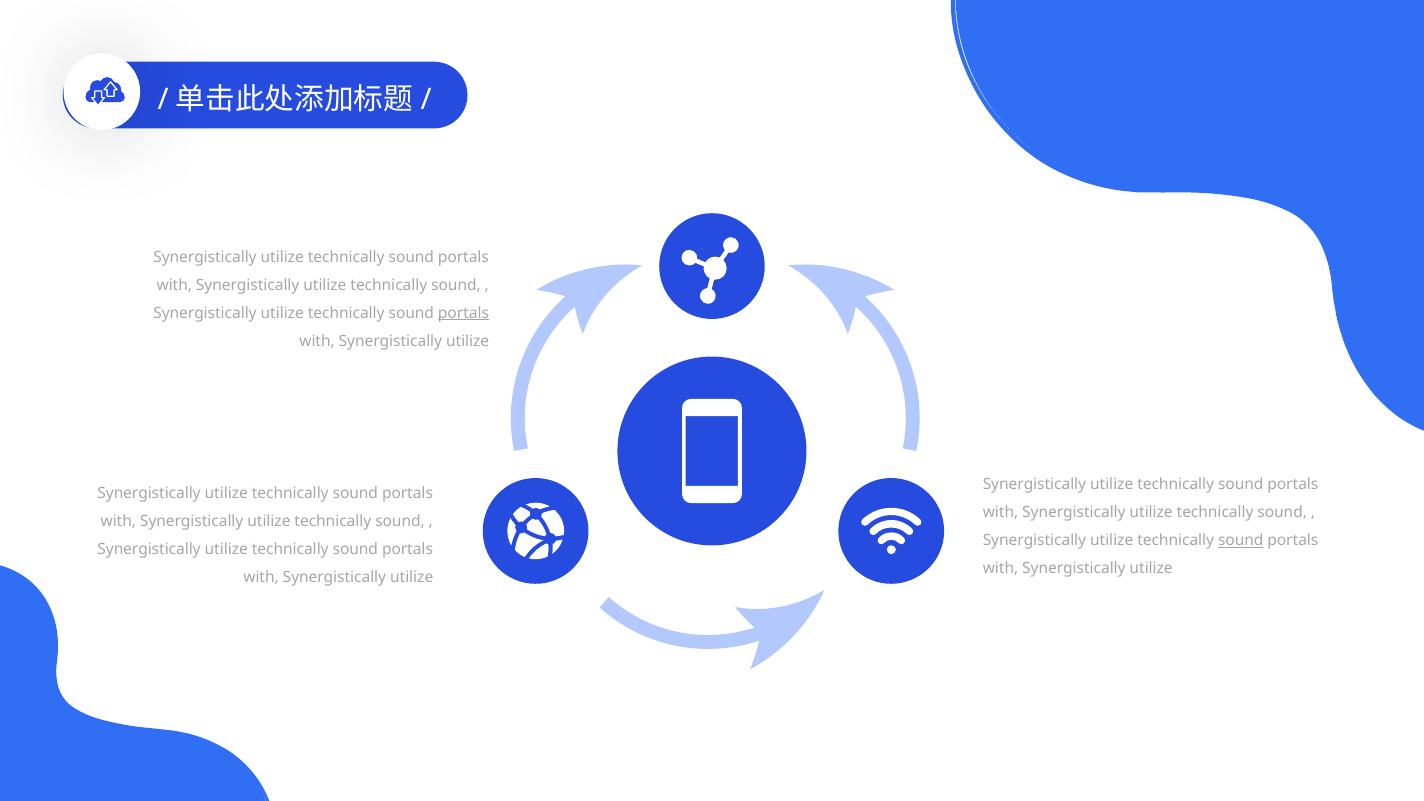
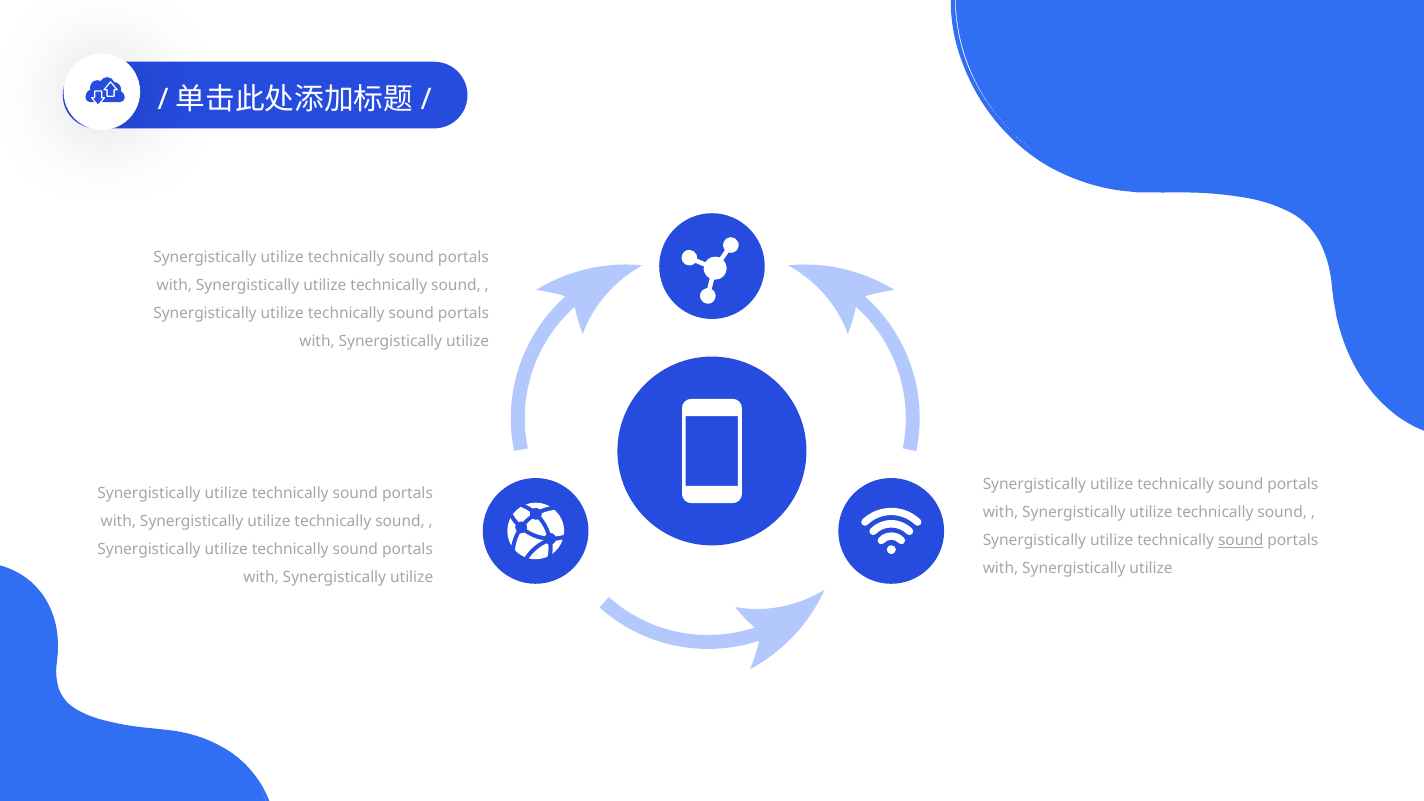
portals at (463, 313) underline: present -> none
